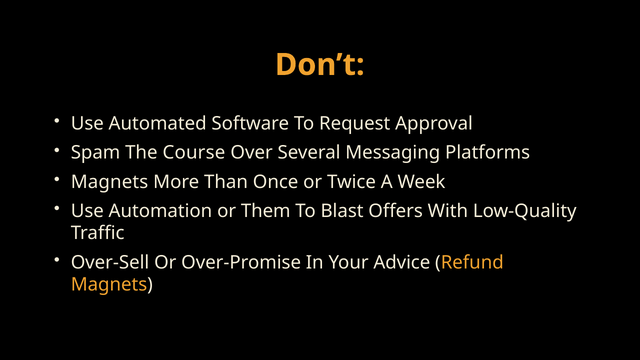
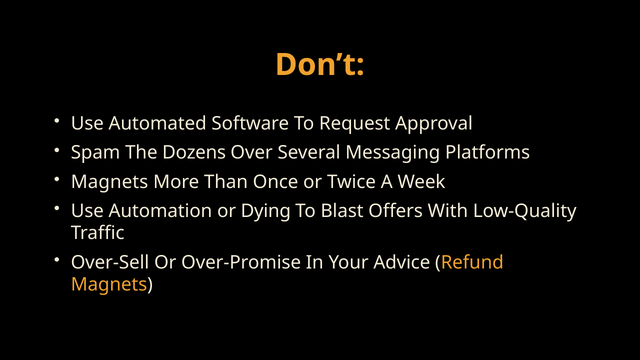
Course: Course -> Dozens
Them: Them -> Dying
